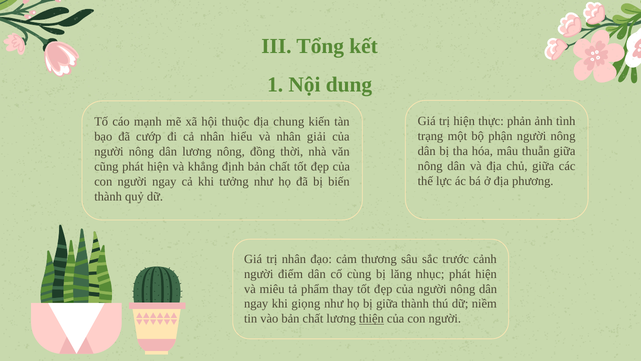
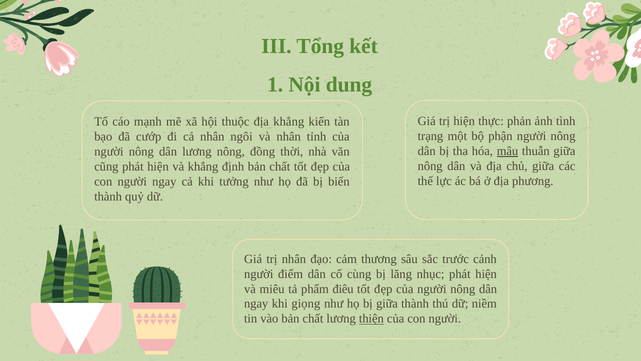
địa chung: chung -> khẳng
hiểu: hiểu -> ngôi
giải: giải -> tỉnh
mâu underline: none -> present
thay: thay -> điêu
